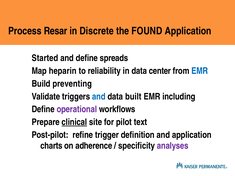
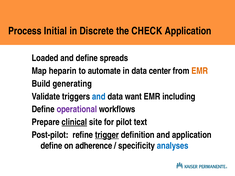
Resar: Resar -> Initial
FOUND: FOUND -> CHECK
Started: Started -> Loaded
reliability: reliability -> automate
EMR at (200, 71) colour: blue -> orange
preventing: preventing -> generating
built: built -> want
trigger underline: none -> present
charts at (51, 146): charts -> define
analyses colour: purple -> blue
